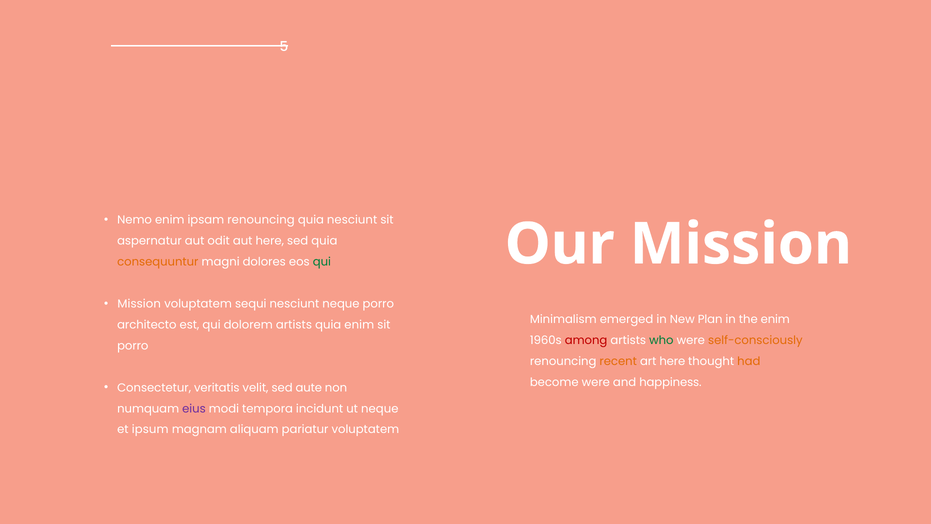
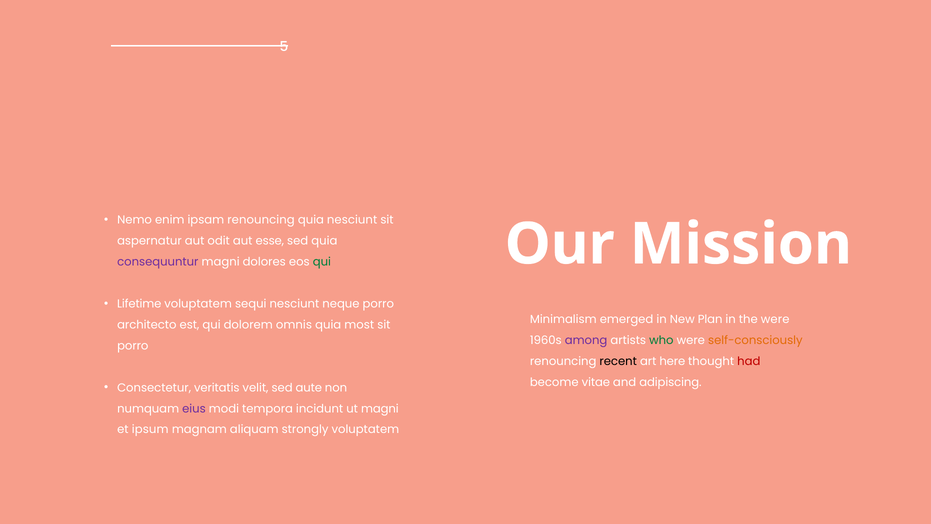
aut here: here -> esse
consequuntur colour: orange -> purple
Mission at (139, 304): Mission -> Lifetime
the enim: enim -> were
dolorem artists: artists -> omnis
quia enim: enim -> most
among colour: red -> purple
recent colour: orange -> black
had colour: orange -> red
become were: were -> vitae
happiness: happiness -> adipiscing
ut neque: neque -> magni
pariatur: pariatur -> strongly
